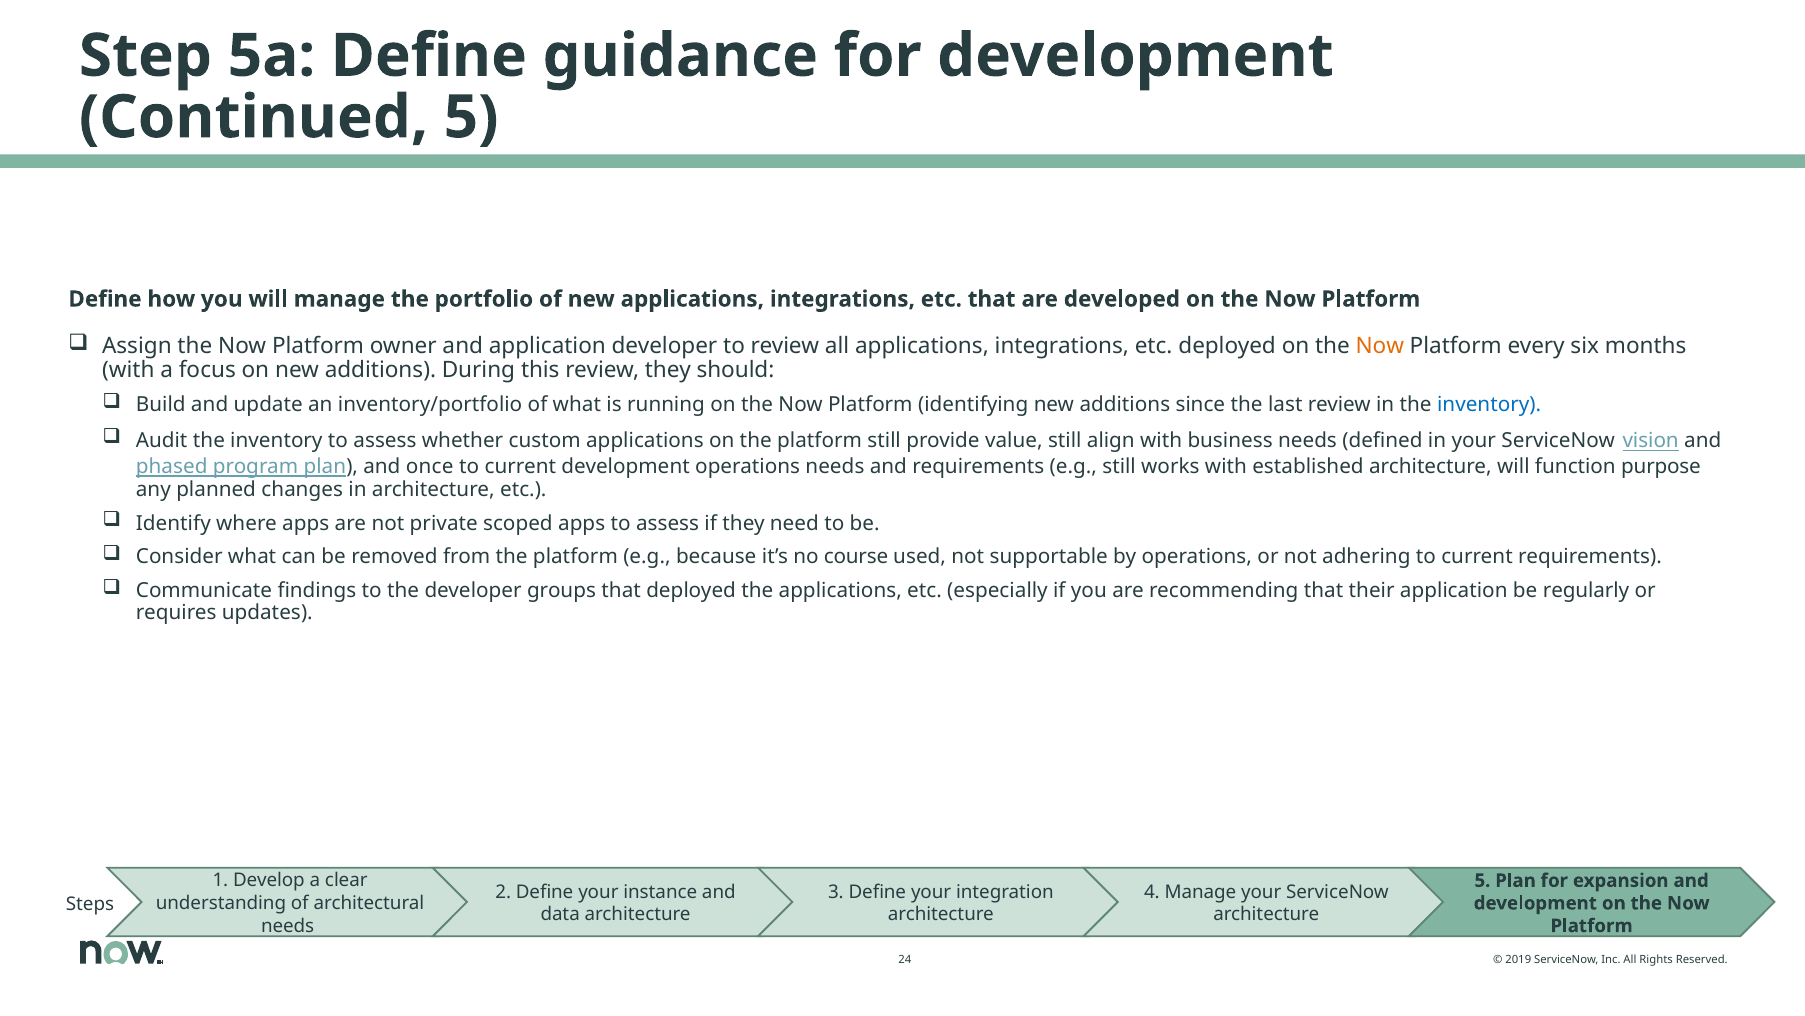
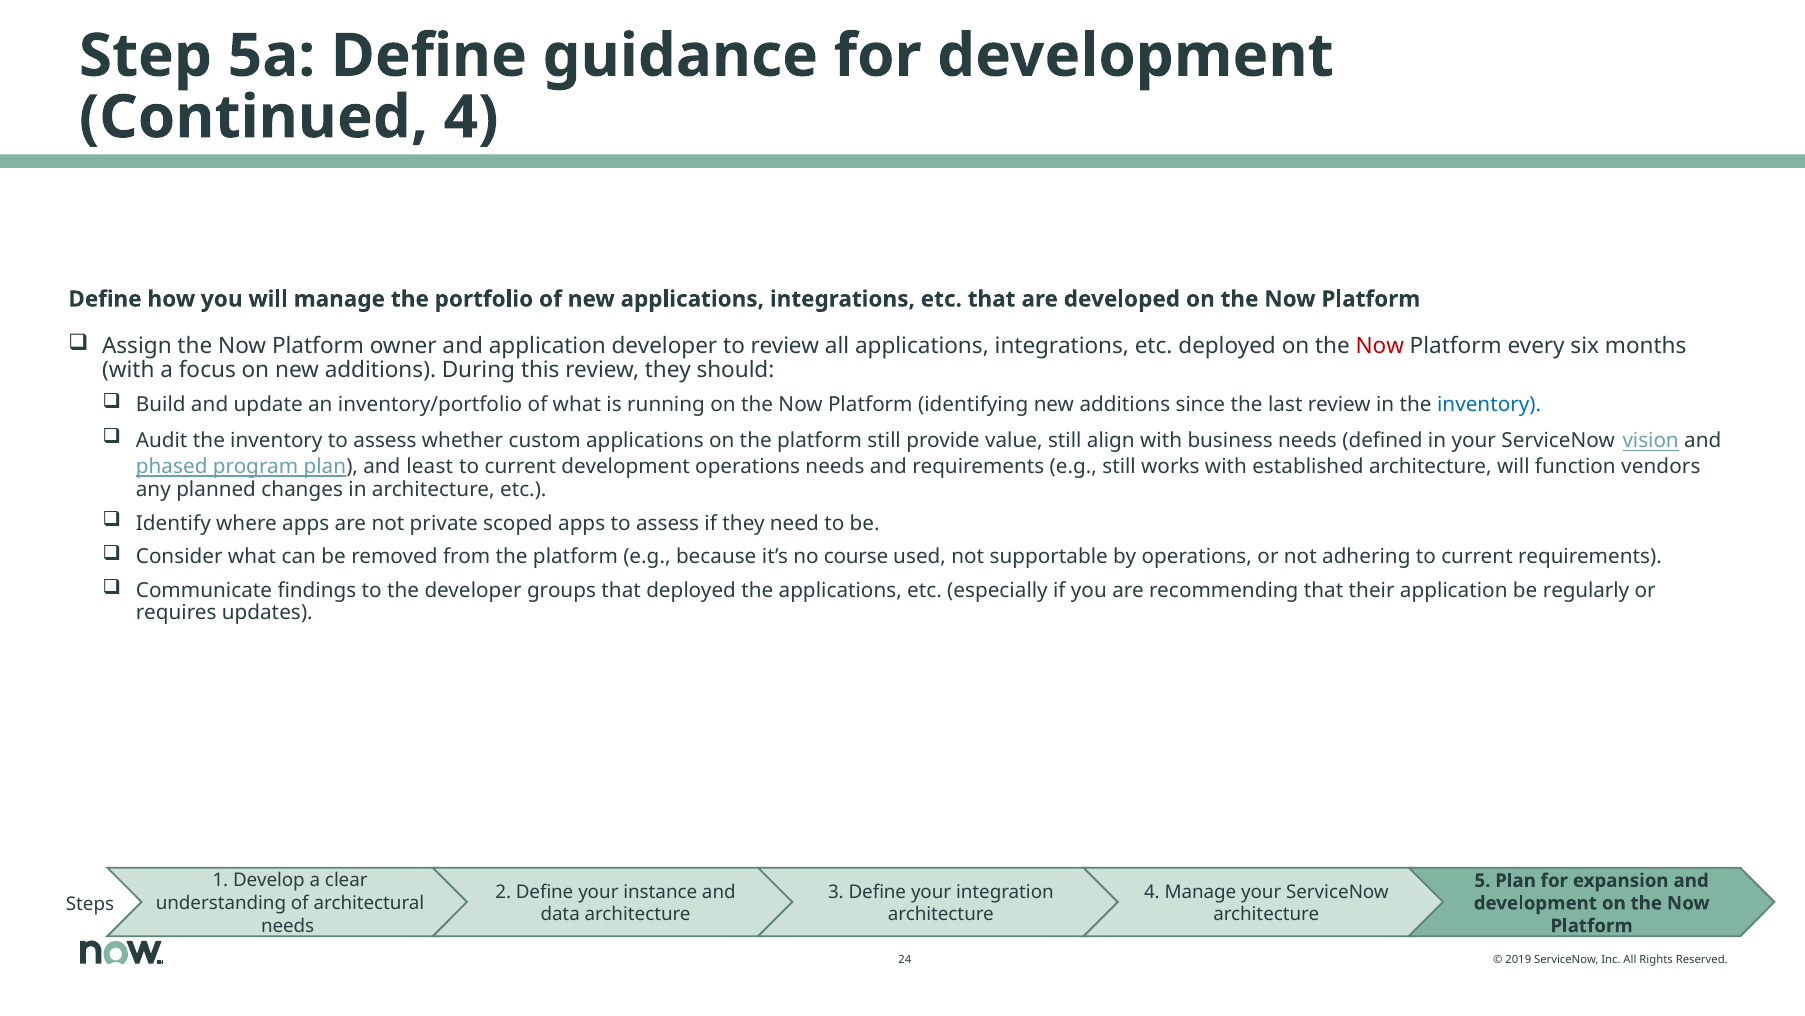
Continued 5: 5 -> 4
Now at (1380, 346) colour: orange -> red
once: once -> least
purpose: purpose -> vendors
